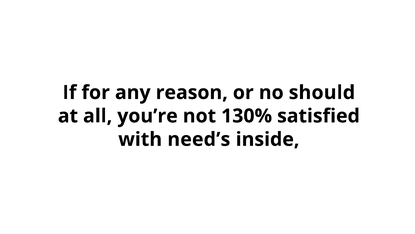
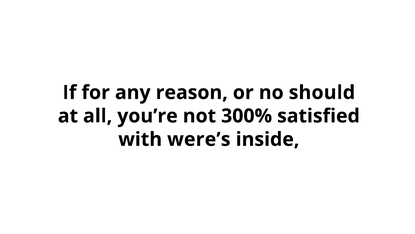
130%: 130% -> 300%
need’s: need’s -> were’s
